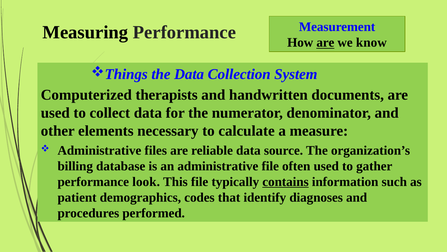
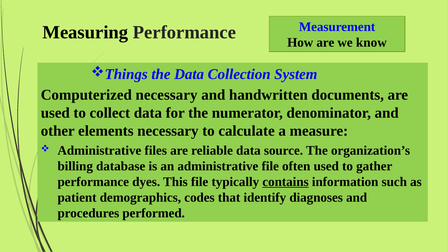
are at (325, 43) underline: present -> none
Computerized therapists: therapists -> necessary
look: look -> dyes
